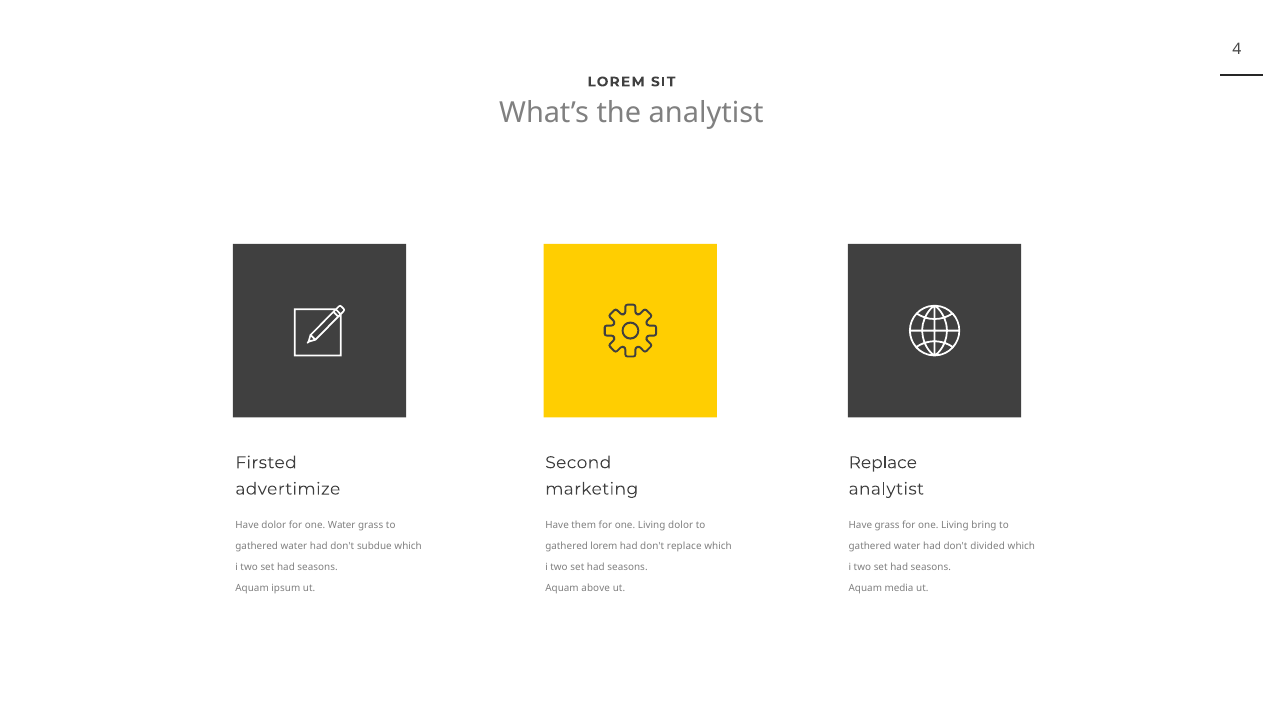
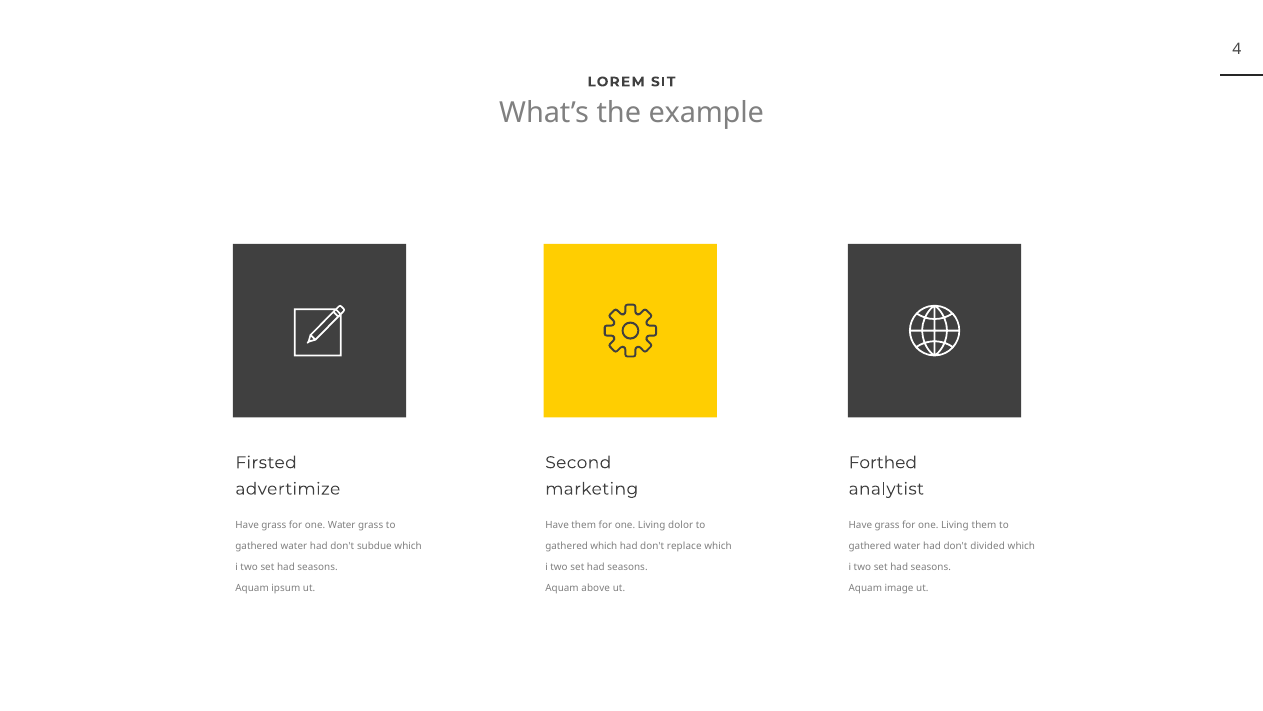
the analytist: analytist -> example
Replace at (883, 462): Replace -> Forthed
dolor at (274, 525): dolor -> grass
Living bring: bring -> them
gathered lorem: lorem -> which
media: media -> image
